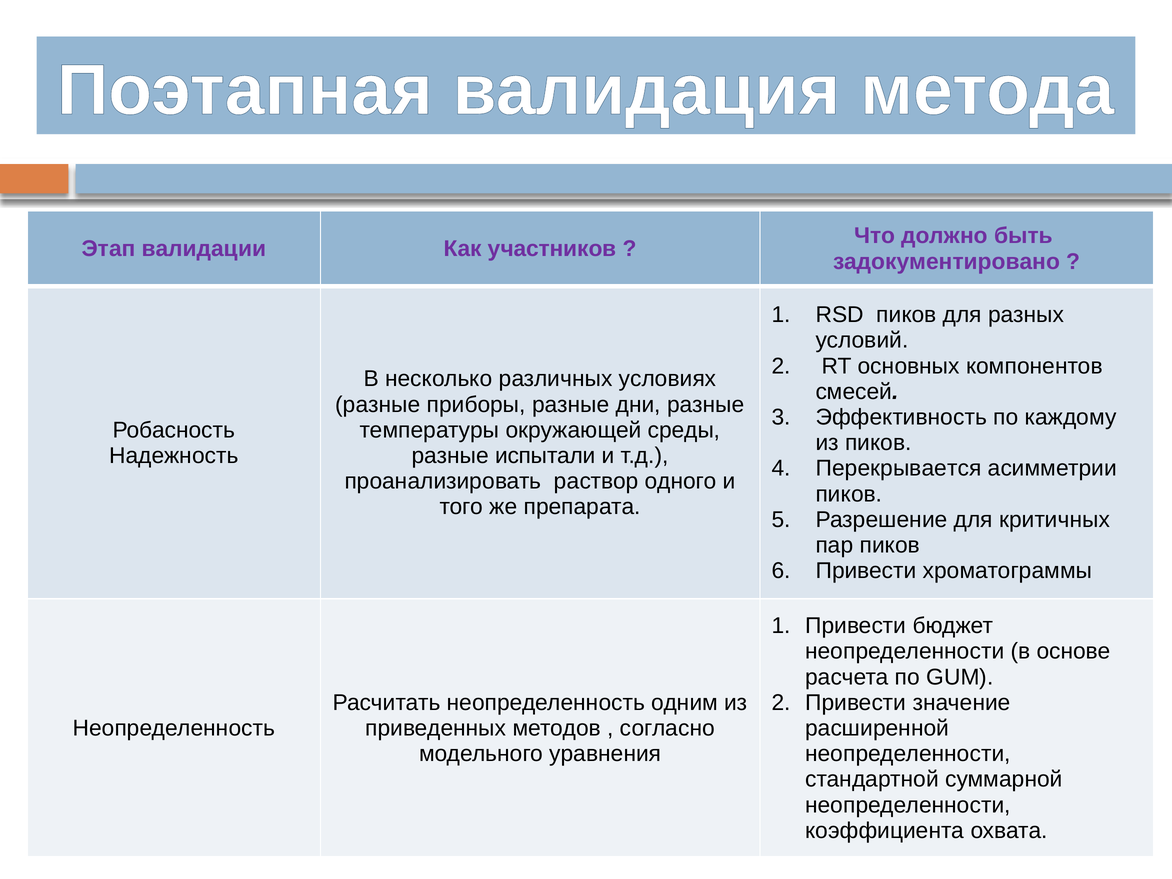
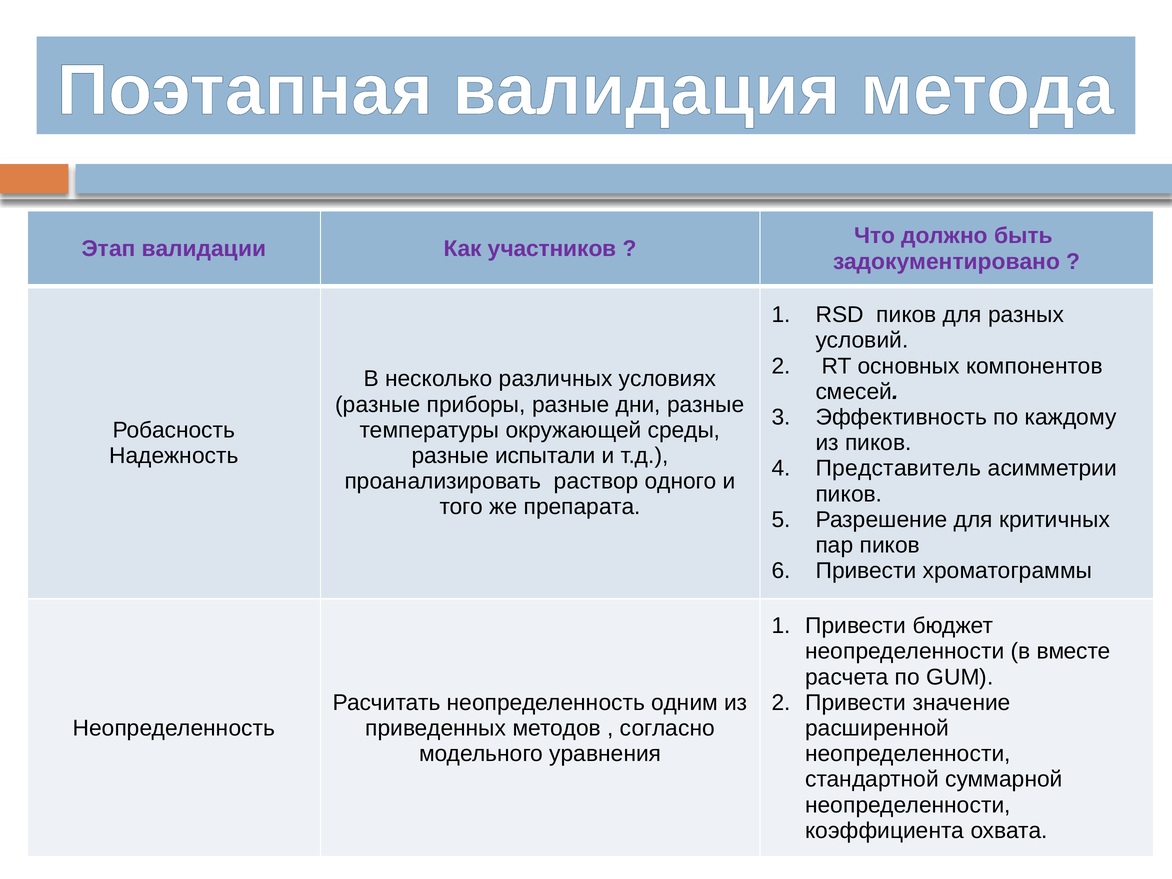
Перекрывается: Перекрывается -> Представитель
основе: основе -> вместе
